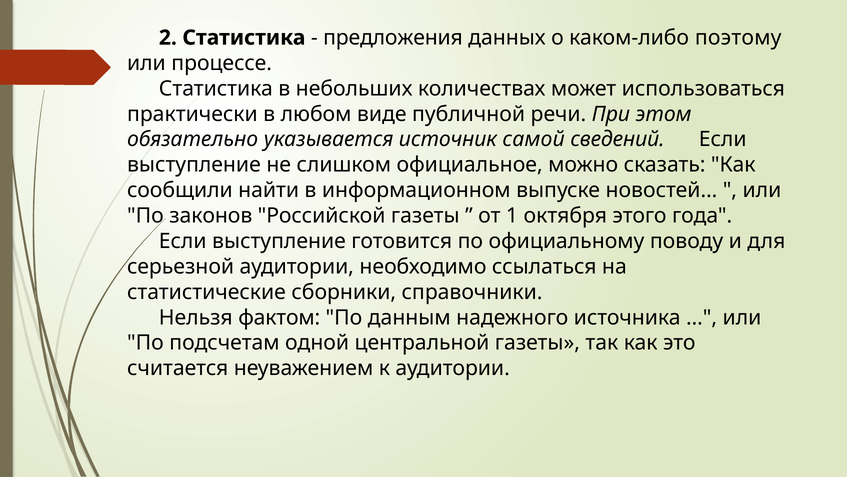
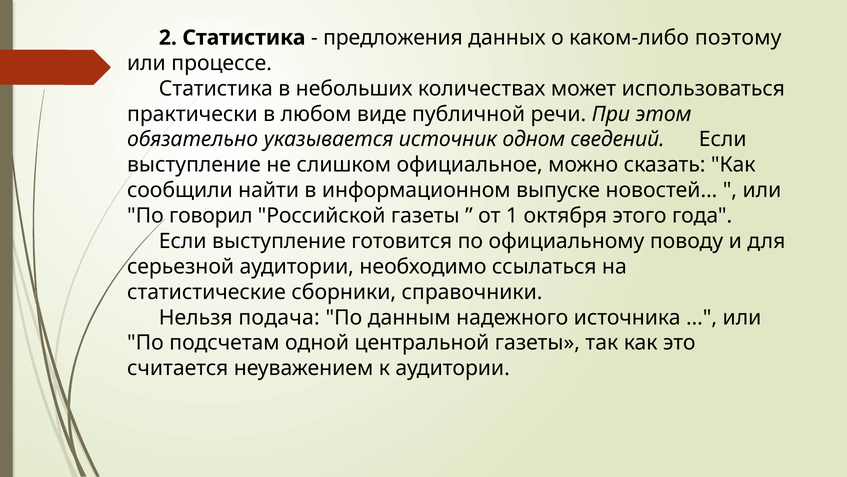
самой: самой -> одном
законов: законов -> говорил
фактом: фактом -> подача
